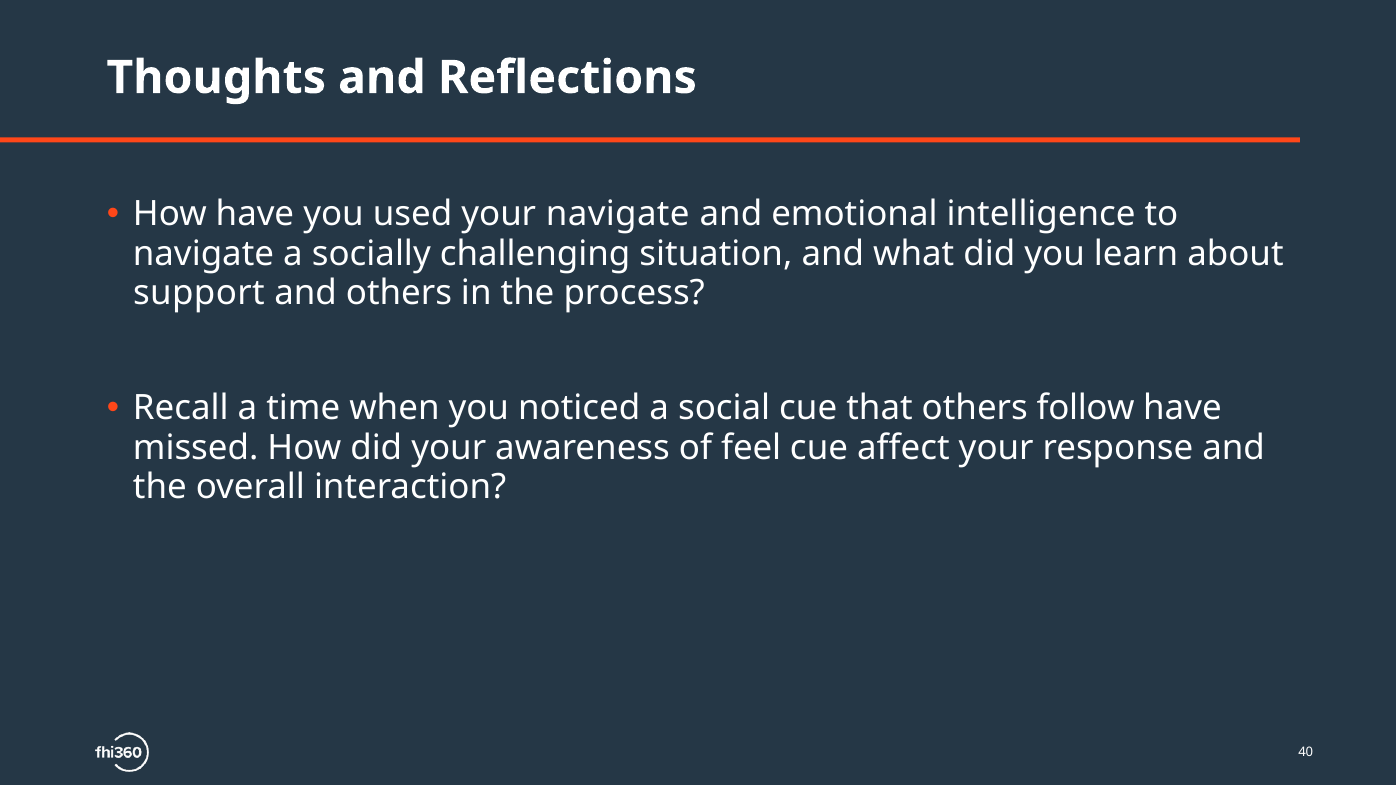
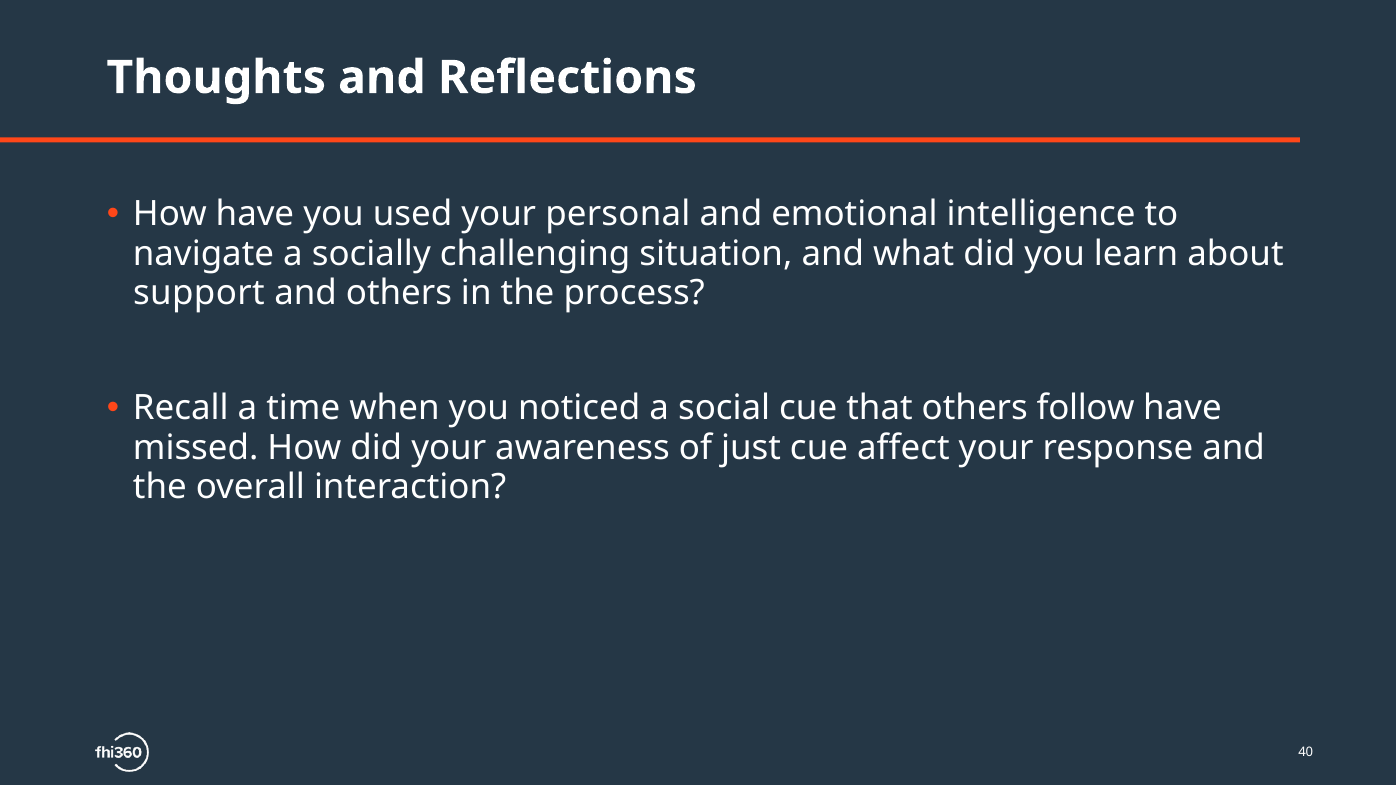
your navigate: navigate -> personal
feel: feel -> just
